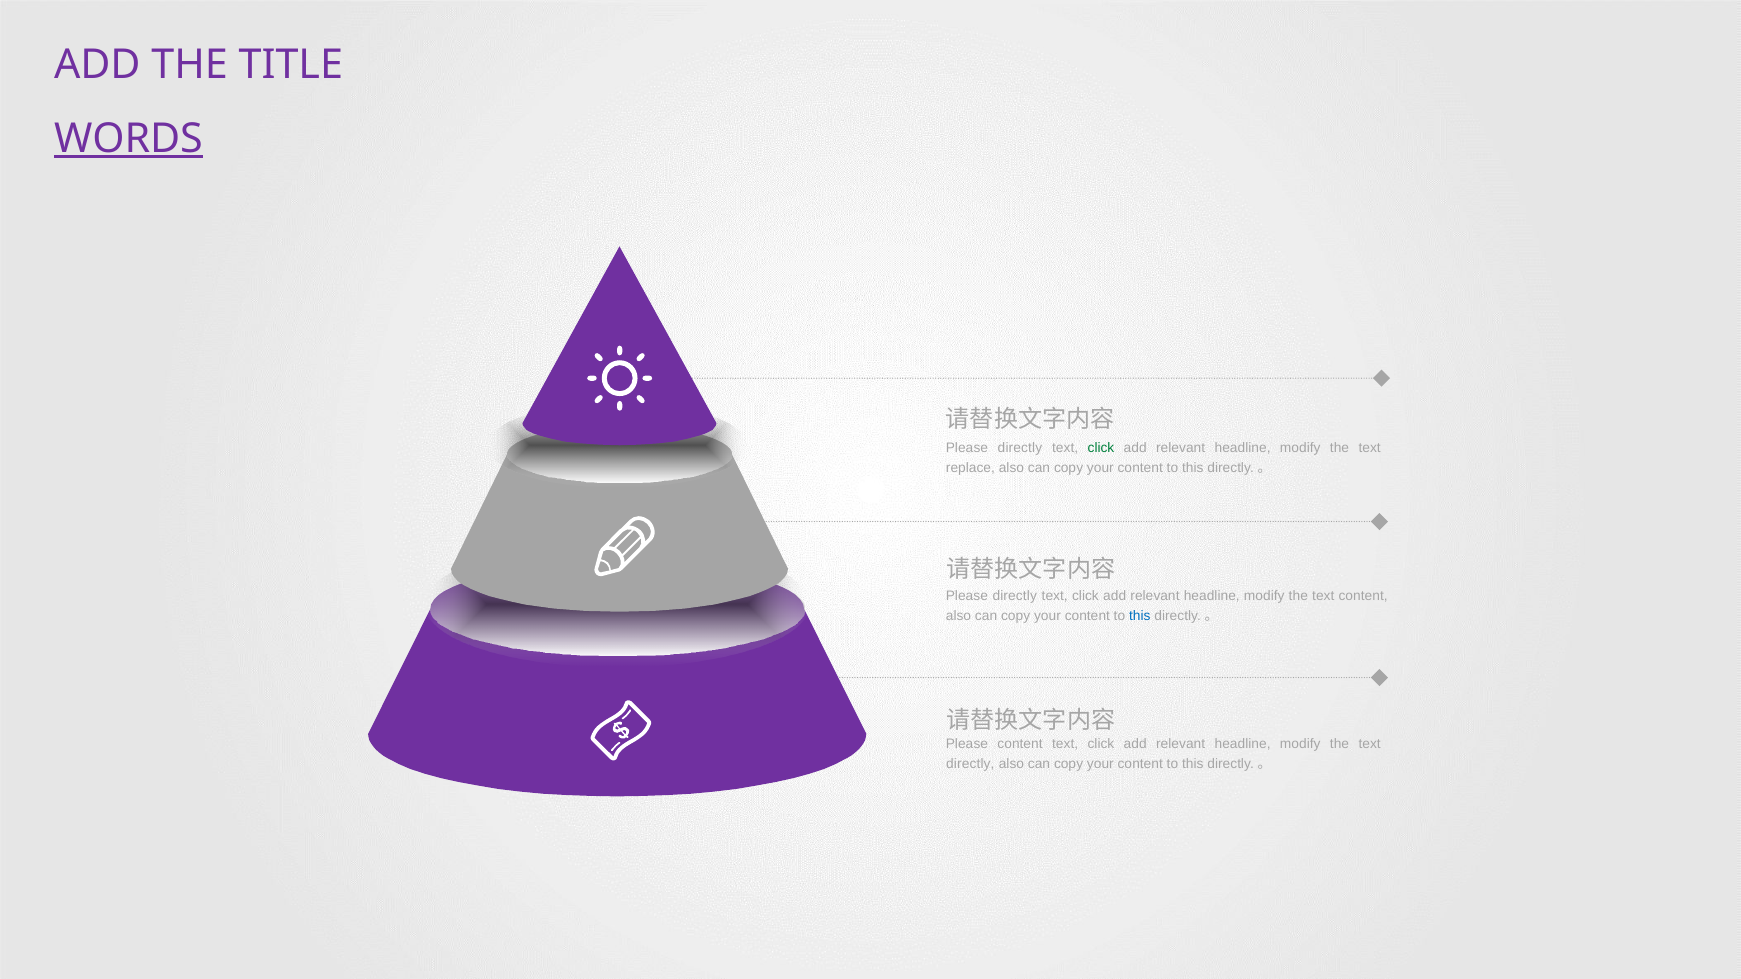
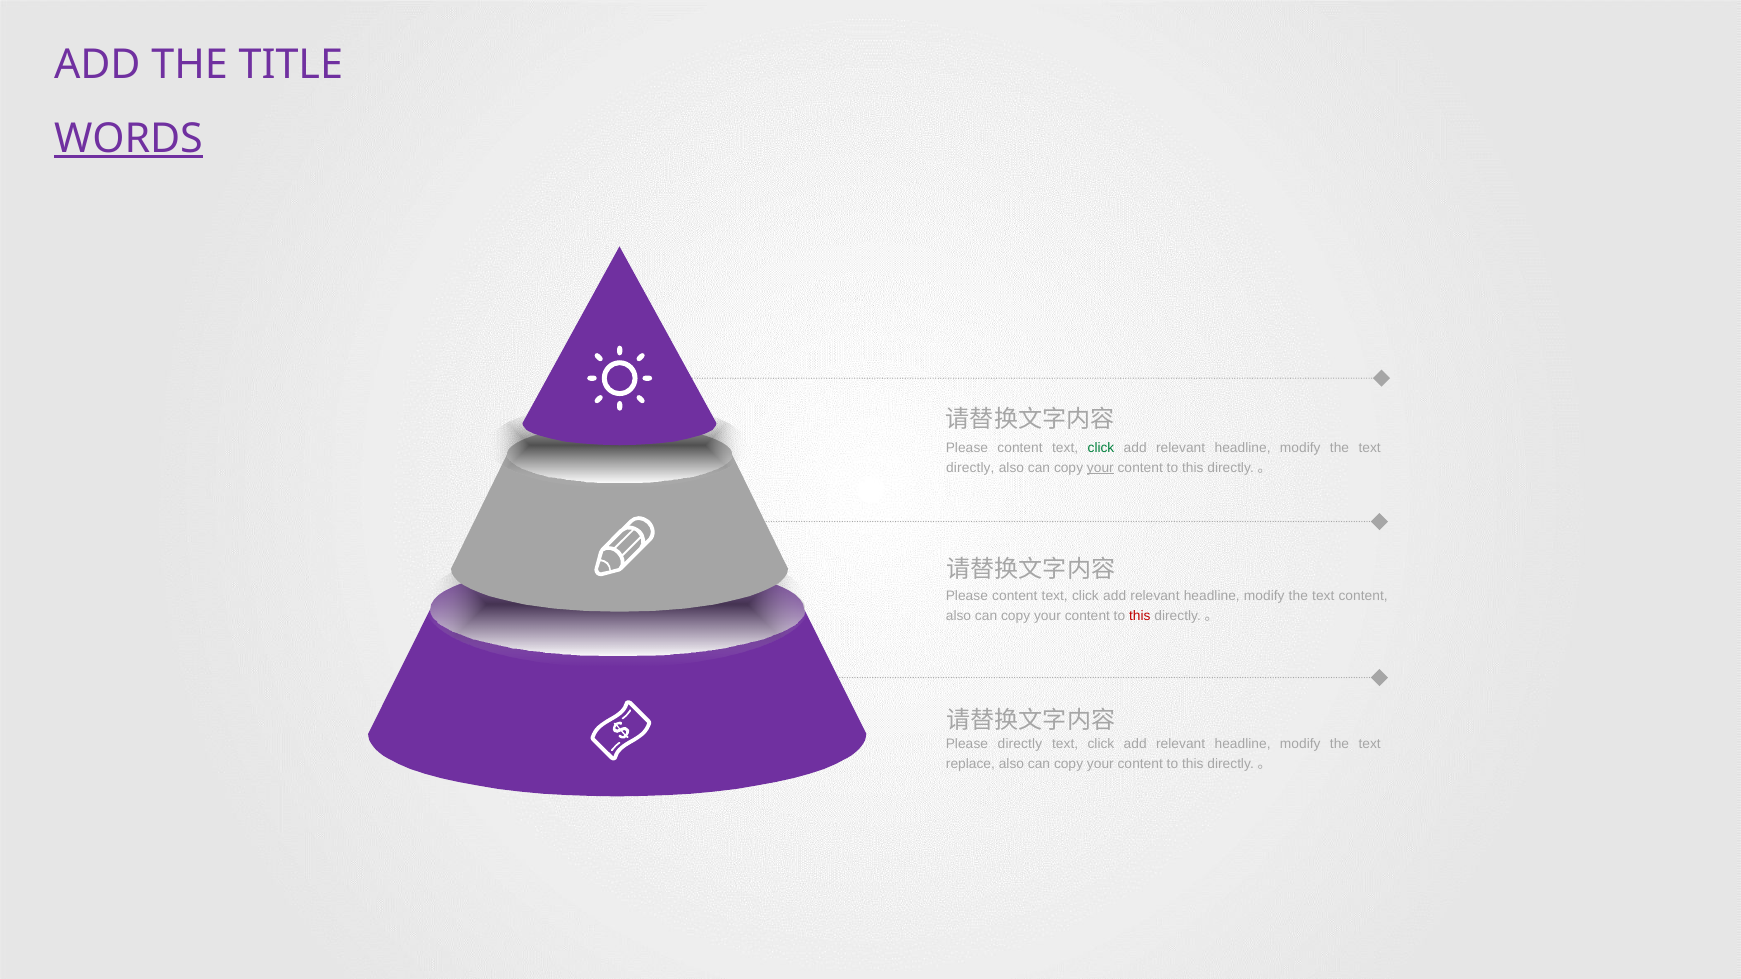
directly at (1020, 448): directly -> content
replace at (970, 468): replace -> directly
your at (1100, 468) underline: none -> present
directly at (1015, 596): directly -> content
this at (1140, 616) colour: blue -> red
Please content: content -> directly
directly at (970, 764): directly -> replace
